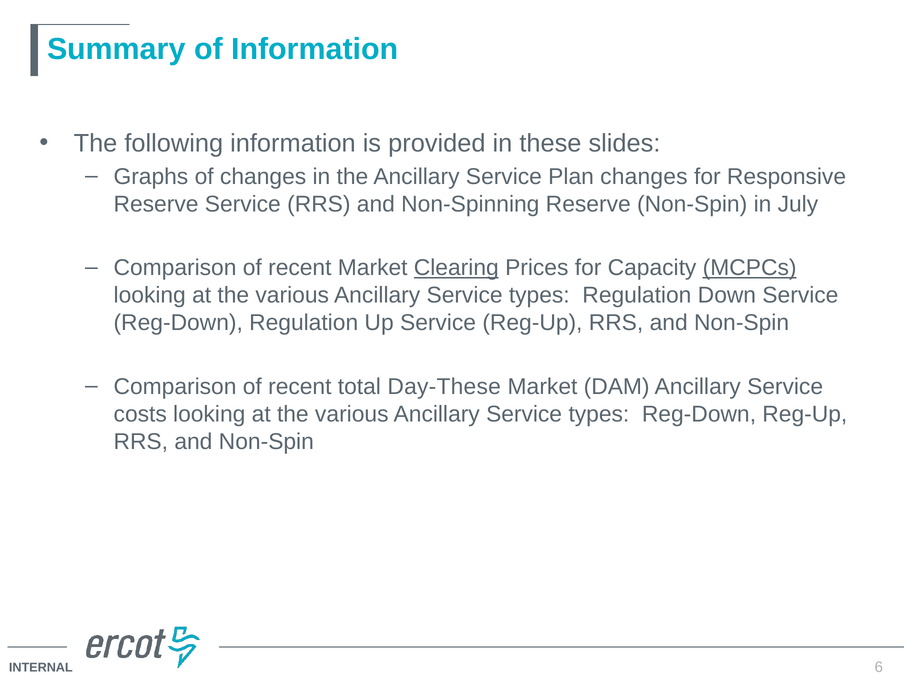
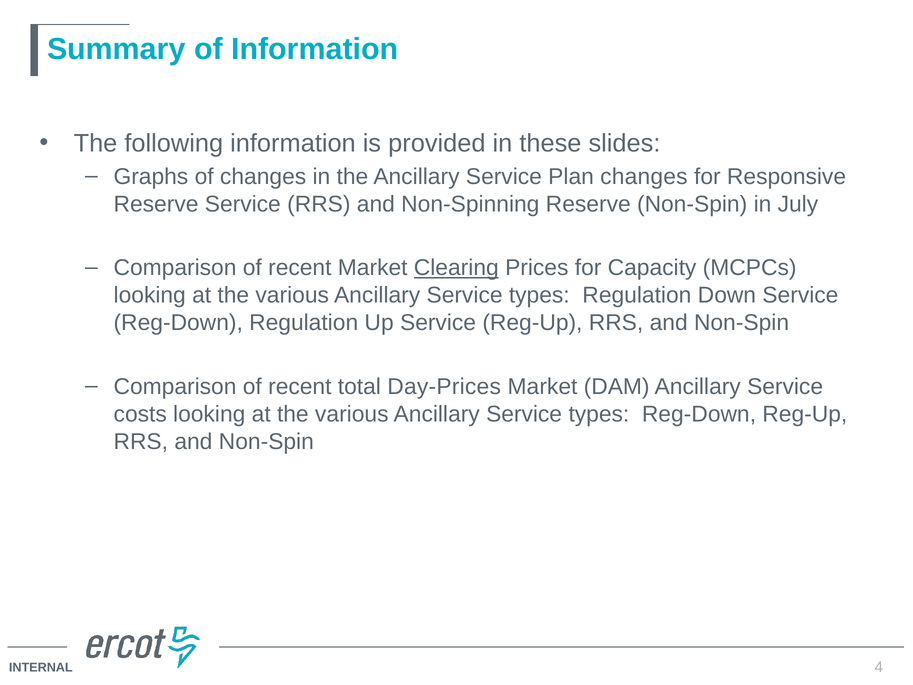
MCPCs underline: present -> none
Day-These: Day-These -> Day-Prices
6: 6 -> 4
